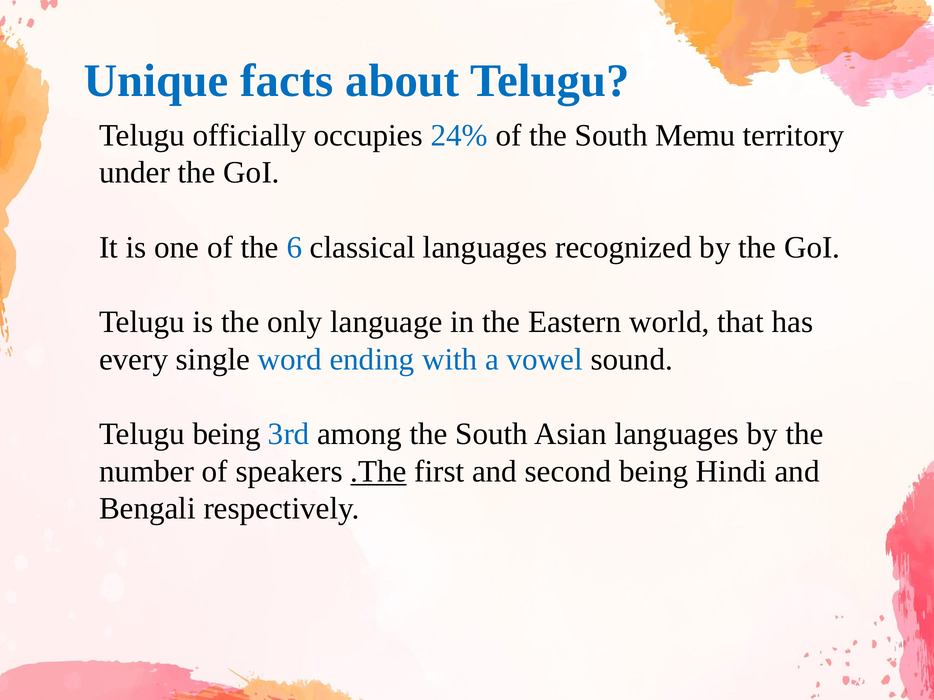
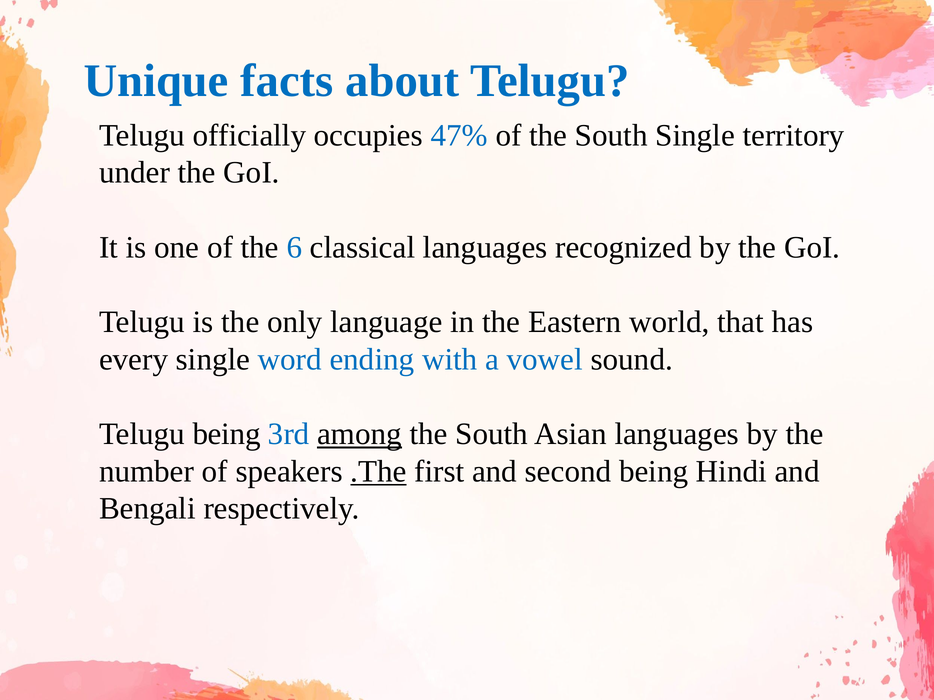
24%: 24% -> 47%
South Memu: Memu -> Single
among underline: none -> present
